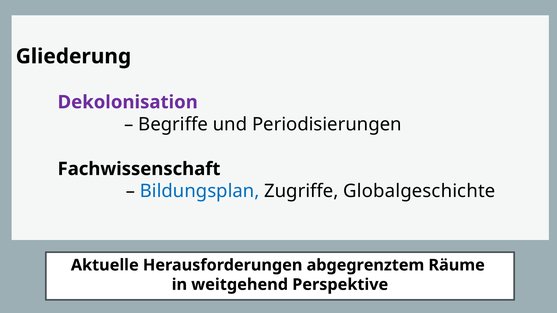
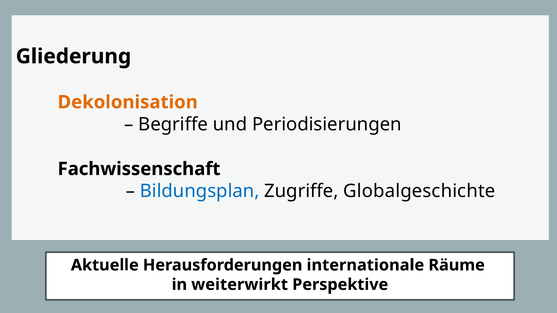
Dekolonisation colour: purple -> orange
abgegrenztem: abgegrenztem -> internationale
weitgehend: weitgehend -> weiterwirkt
